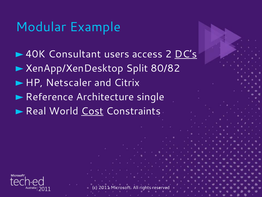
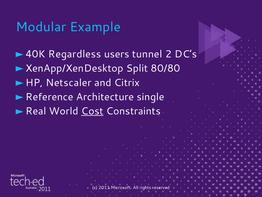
Consultant: Consultant -> Regardless
access: access -> tunnel
DC’s underline: present -> none
80/82: 80/82 -> 80/80
